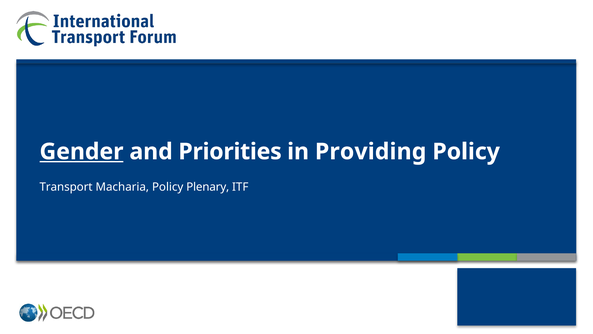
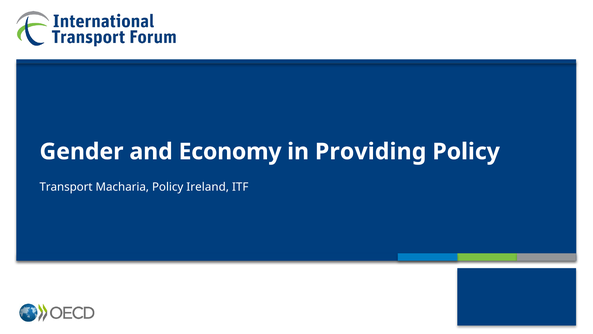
Gender underline: present -> none
Priorities: Priorities -> Economy
Plenary: Plenary -> Ireland
